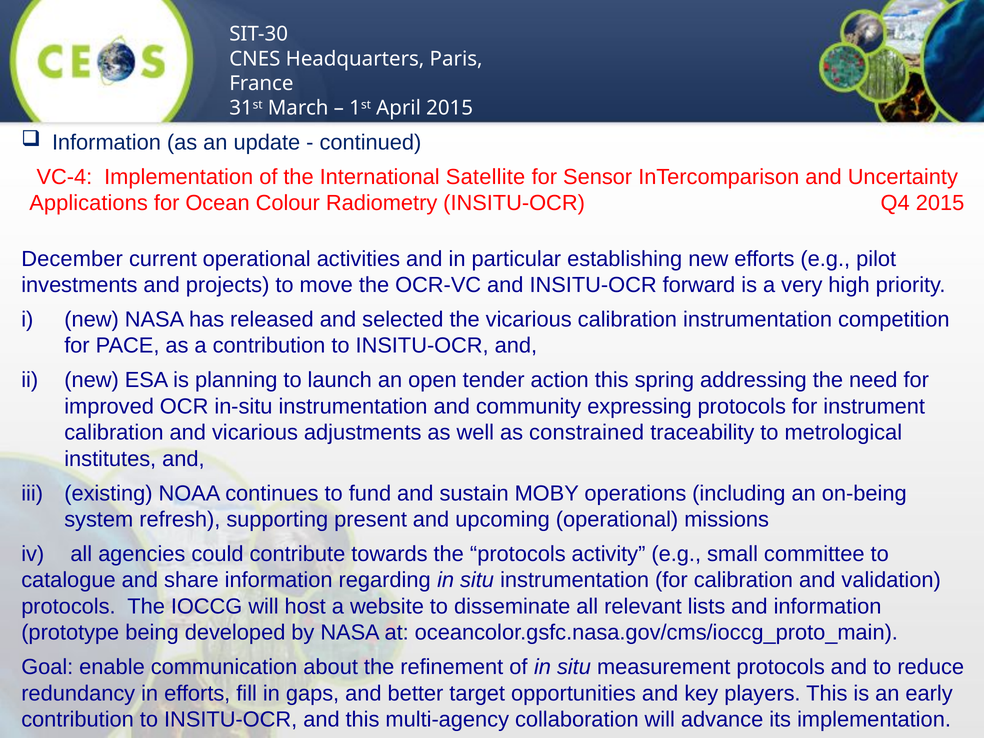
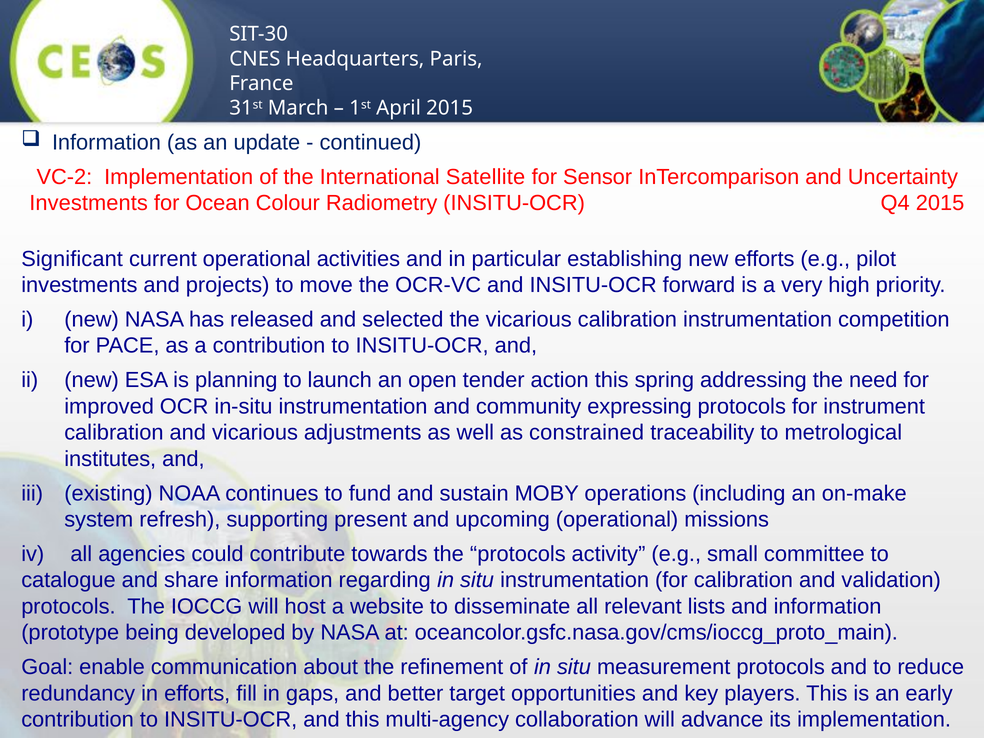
VC-4: VC-4 -> VC-2
Applications at (89, 203): Applications -> Investments
December: December -> Significant
on-being: on-being -> on-make
